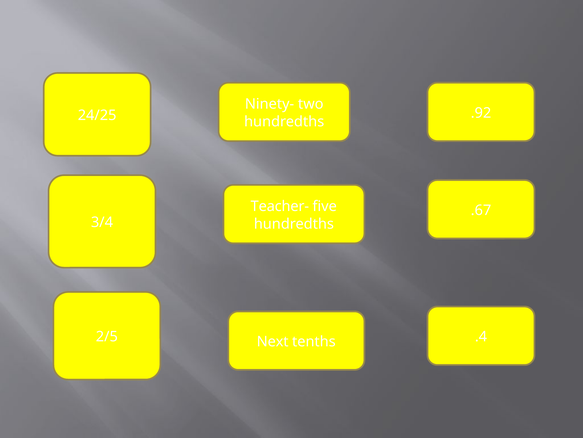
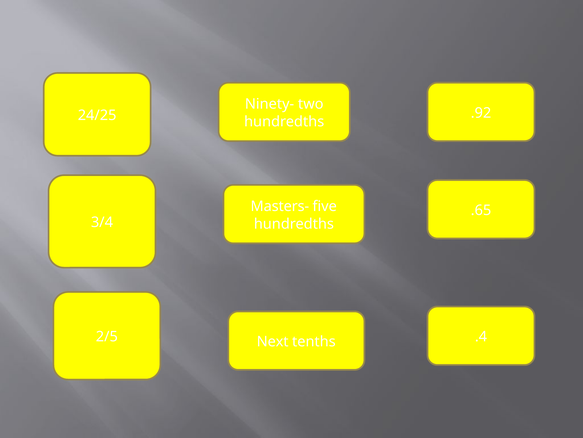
Teacher-: Teacher- -> Masters-
.67: .67 -> .65
